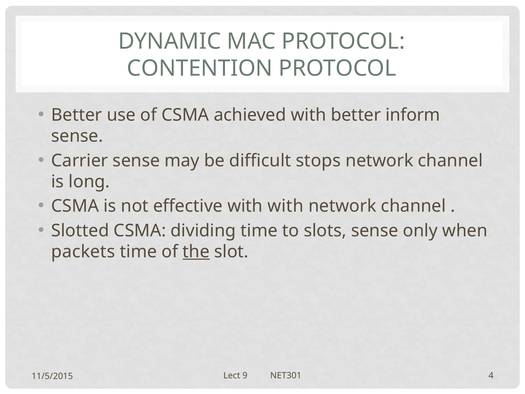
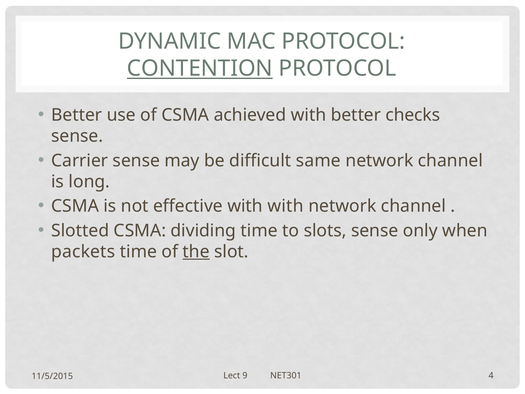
CONTENTION underline: none -> present
inform: inform -> checks
stops: stops -> same
